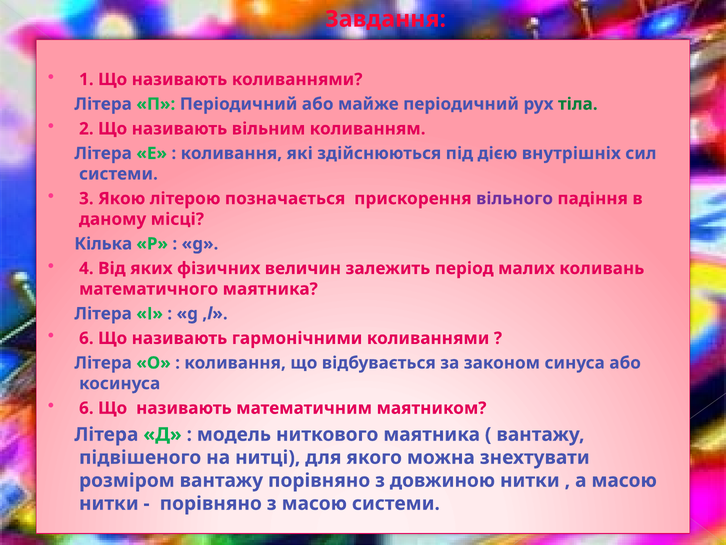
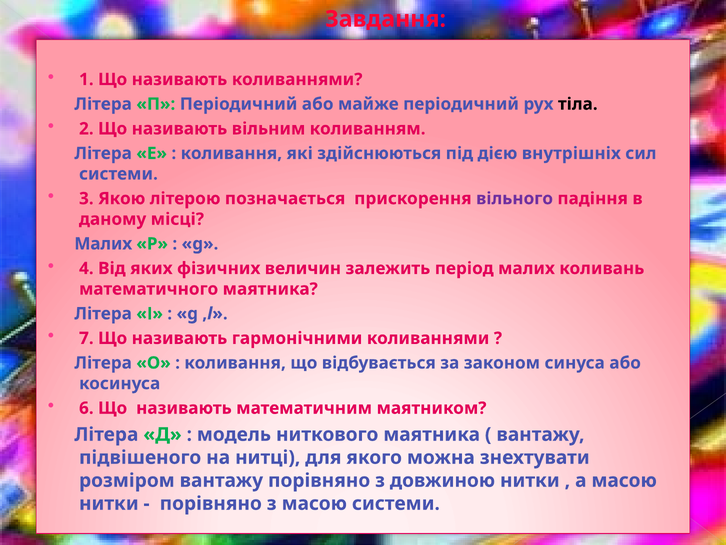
тіла colour: green -> black
Кілька at (103, 244): Кілька -> Малих
6 at (86, 338): 6 -> 7
